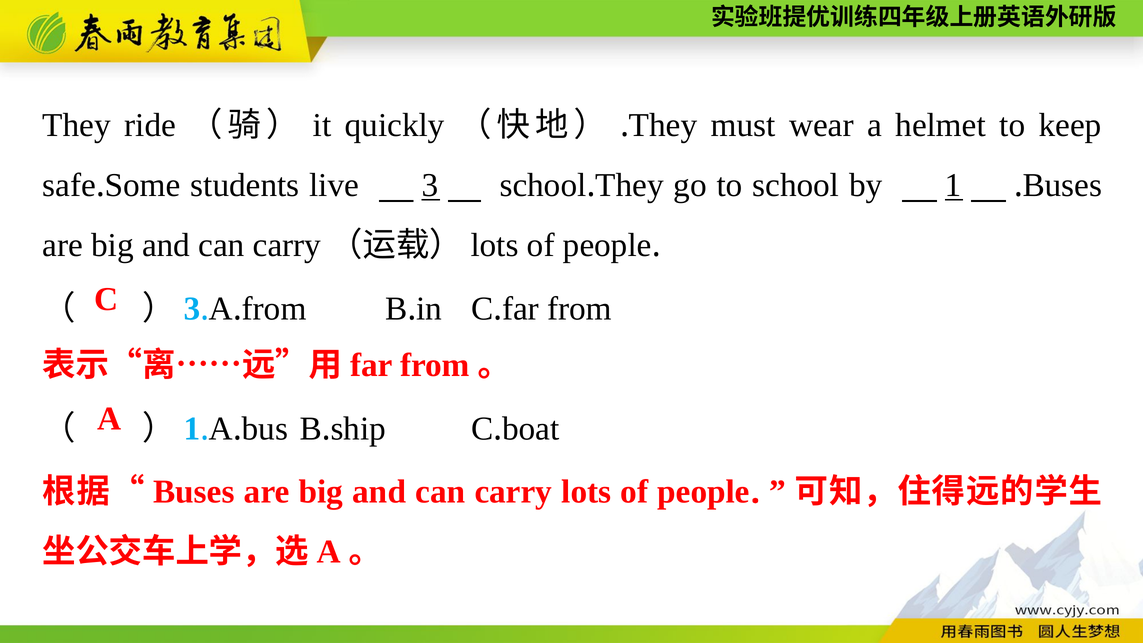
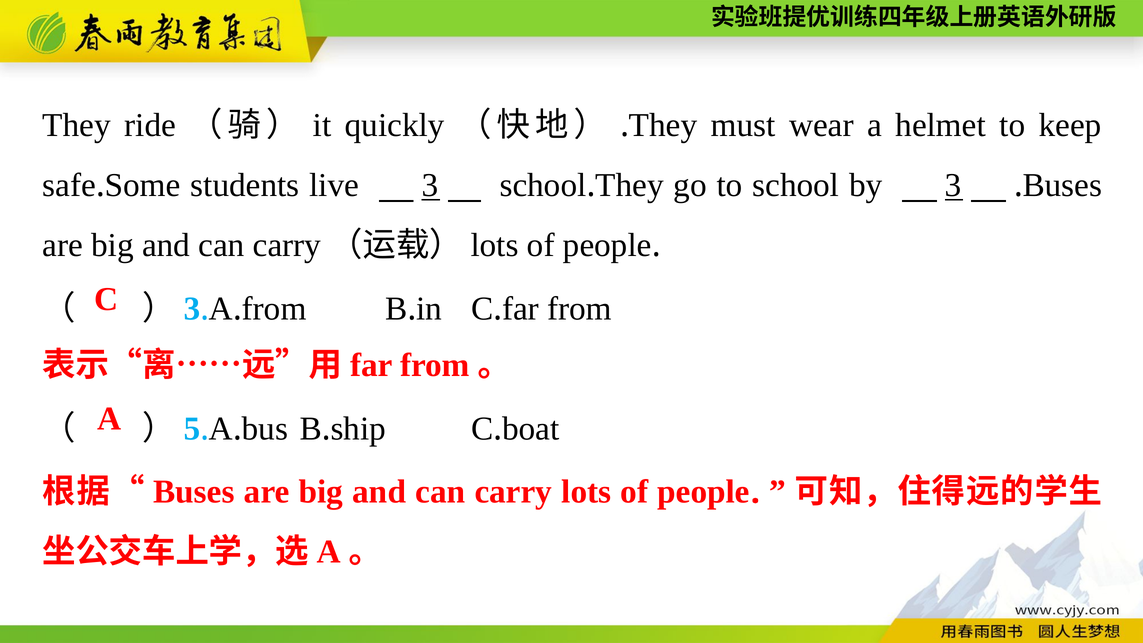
by 1: 1 -> 3
1 at (192, 429): 1 -> 5
